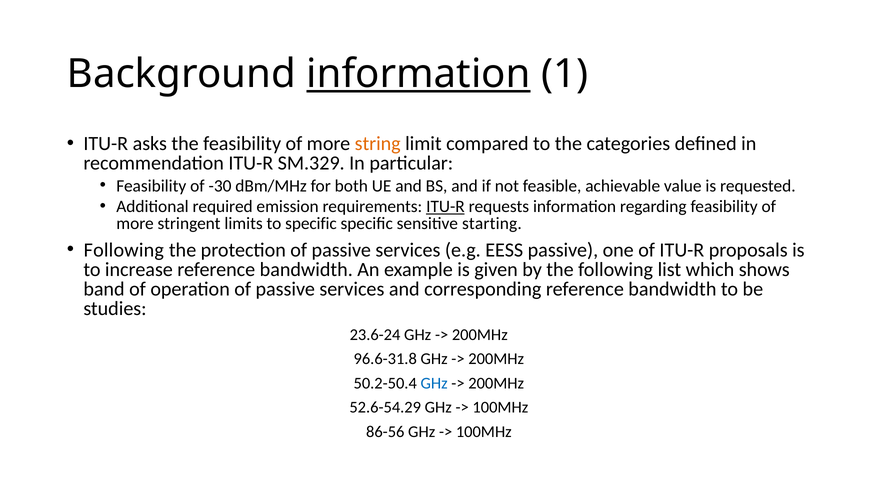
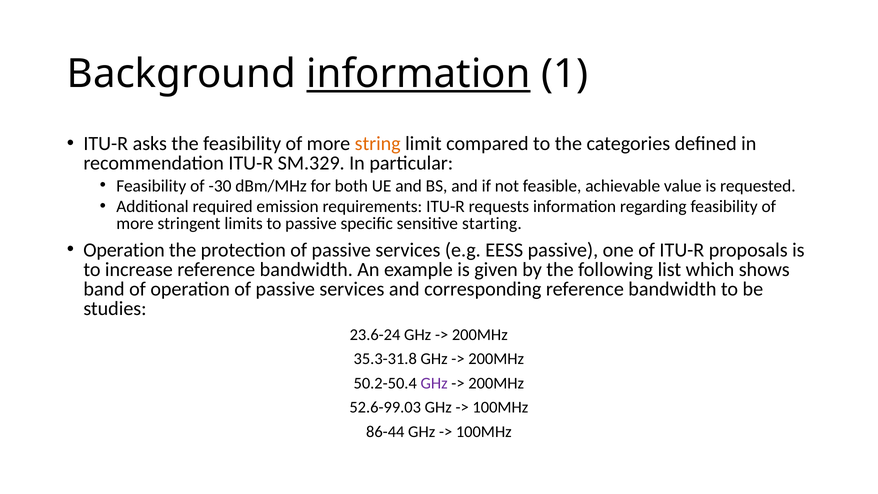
ITU-R at (445, 207) underline: present -> none
to specific: specific -> passive
Following at (124, 250): Following -> Operation
96.6-31.8: 96.6-31.8 -> 35.3-31.8
GHz at (434, 383) colour: blue -> purple
52.6-54.29: 52.6-54.29 -> 52.6-99.03
86-56: 86-56 -> 86-44
